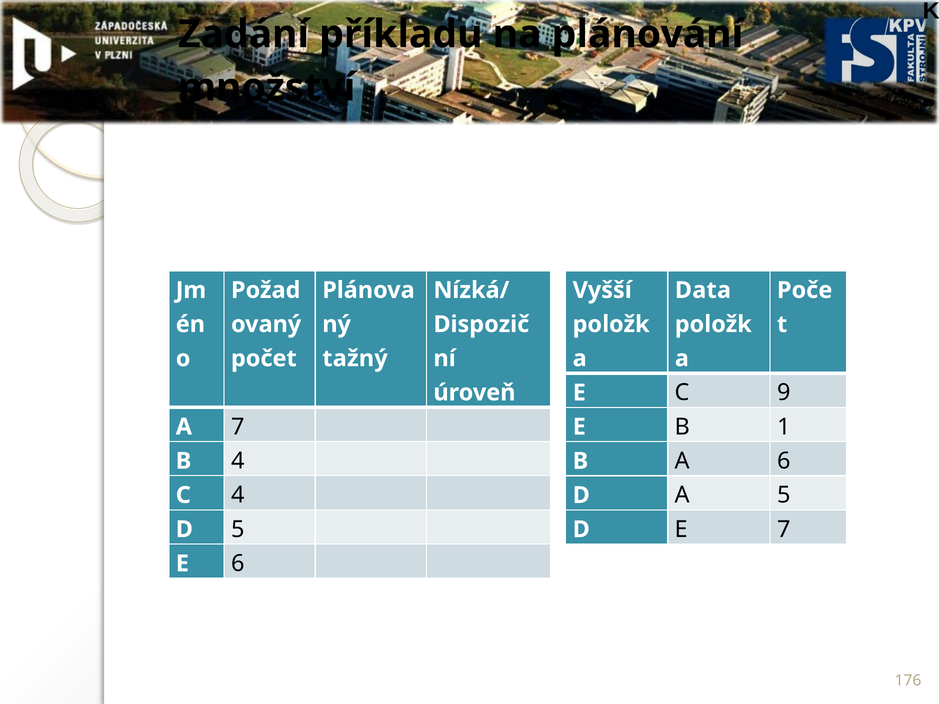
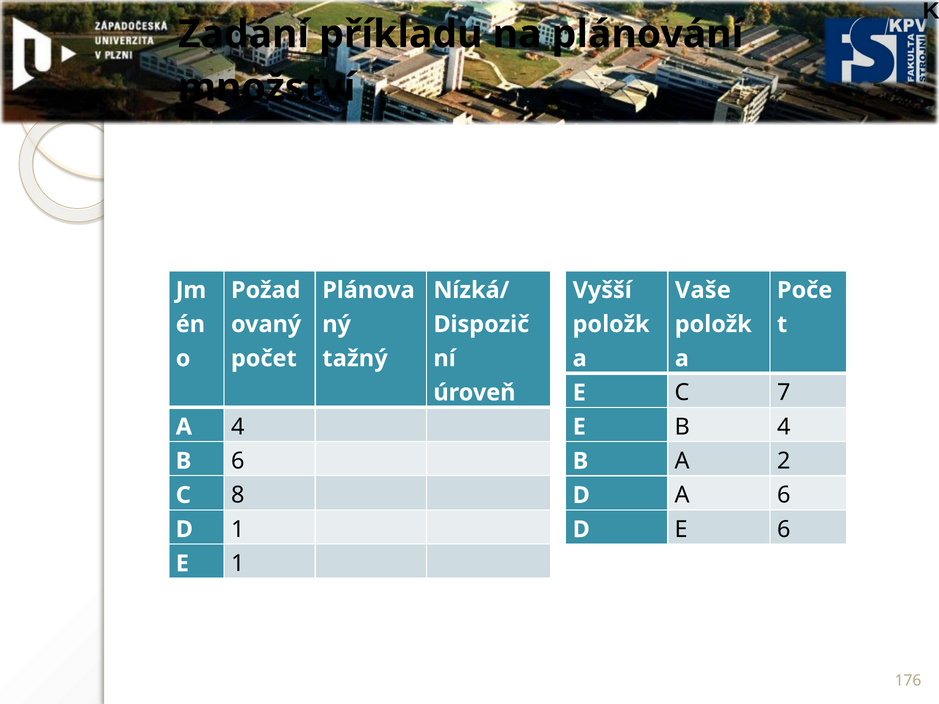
Data: Data -> Vaše
9: 9 -> 7
7 at (238, 427): 7 -> 4
B 1: 1 -> 4
4 at (238, 461): 4 -> 6
A 6: 6 -> 2
4 at (238, 495): 4 -> 8
A 5: 5 -> 6
5 at (238, 530): 5 -> 1
E 7: 7 -> 6
E 6: 6 -> 1
